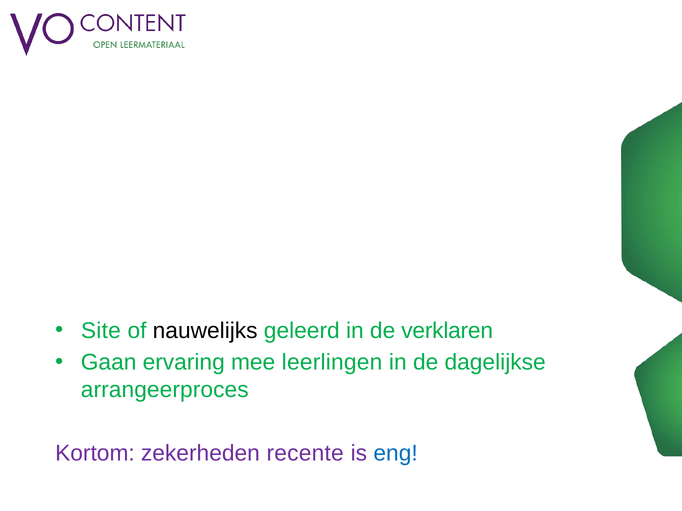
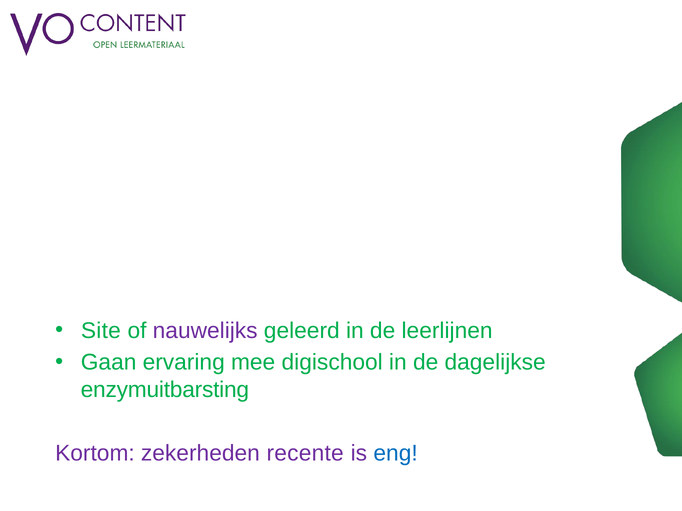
nauwelijks colour: black -> purple
verklaren: verklaren -> leerlijnen
leerlingen: leerlingen -> digischool
arrangeerproces: arrangeerproces -> enzymuitbarsting
